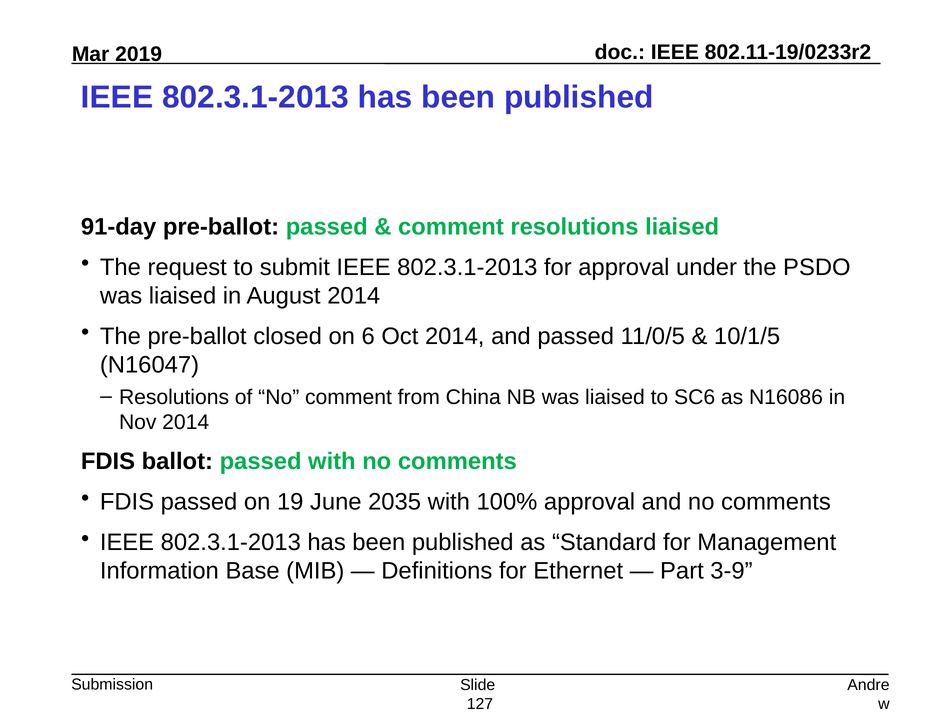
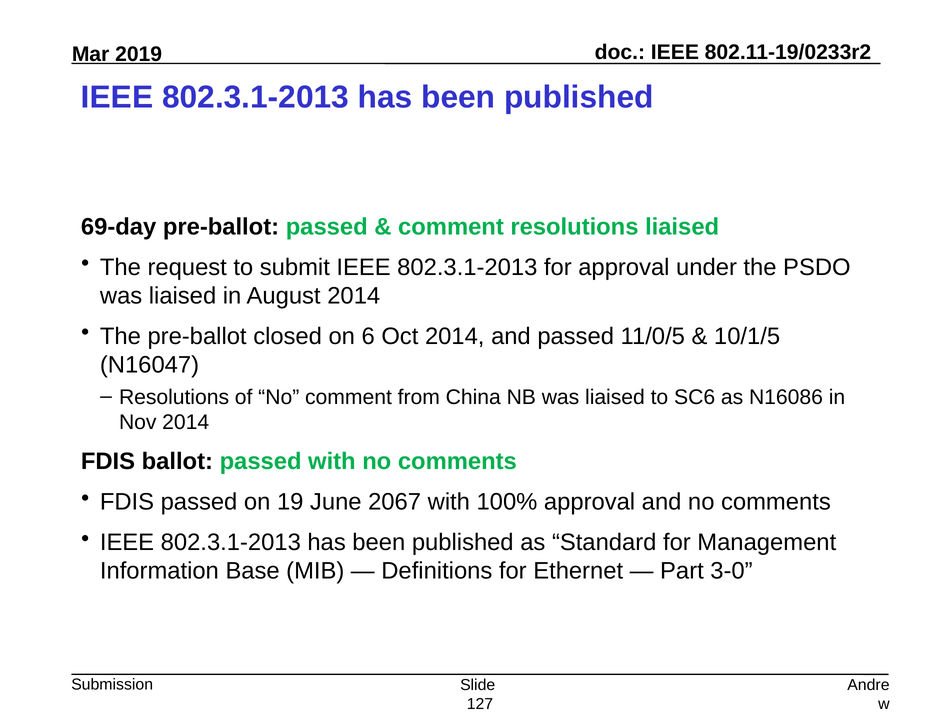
91-day: 91-day -> 69-day
2035: 2035 -> 2067
3-9: 3-9 -> 3-0
